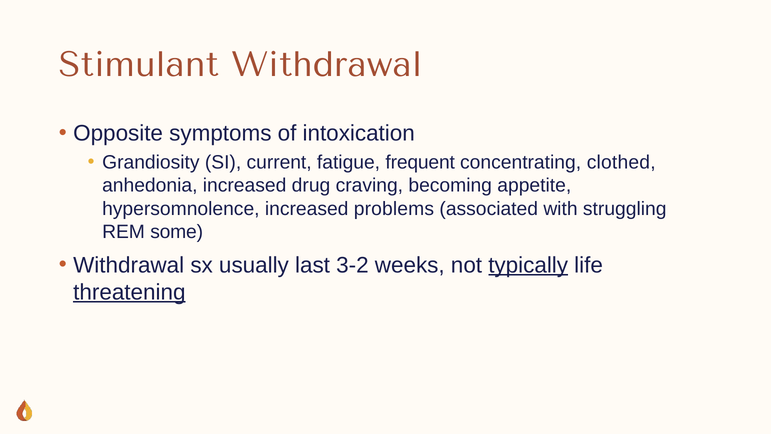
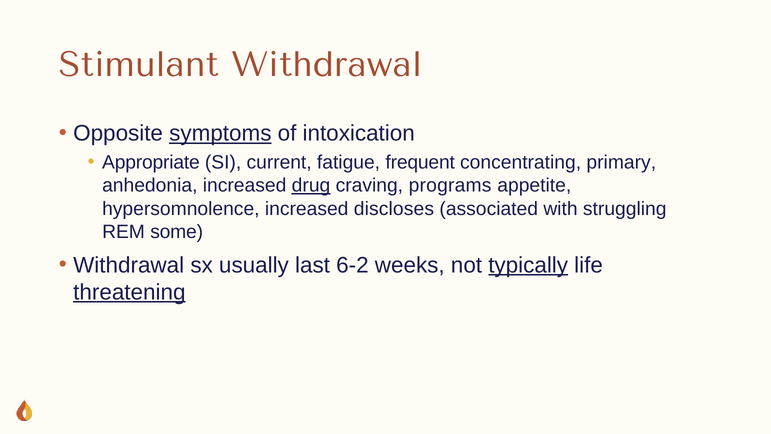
symptoms underline: none -> present
Grandiosity: Grandiosity -> Appropriate
clothed: clothed -> primary
drug underline: none -> present
becoming: becoming -> programs
problems: problems -> discloses
3-2: 3-2 -> 6-2
